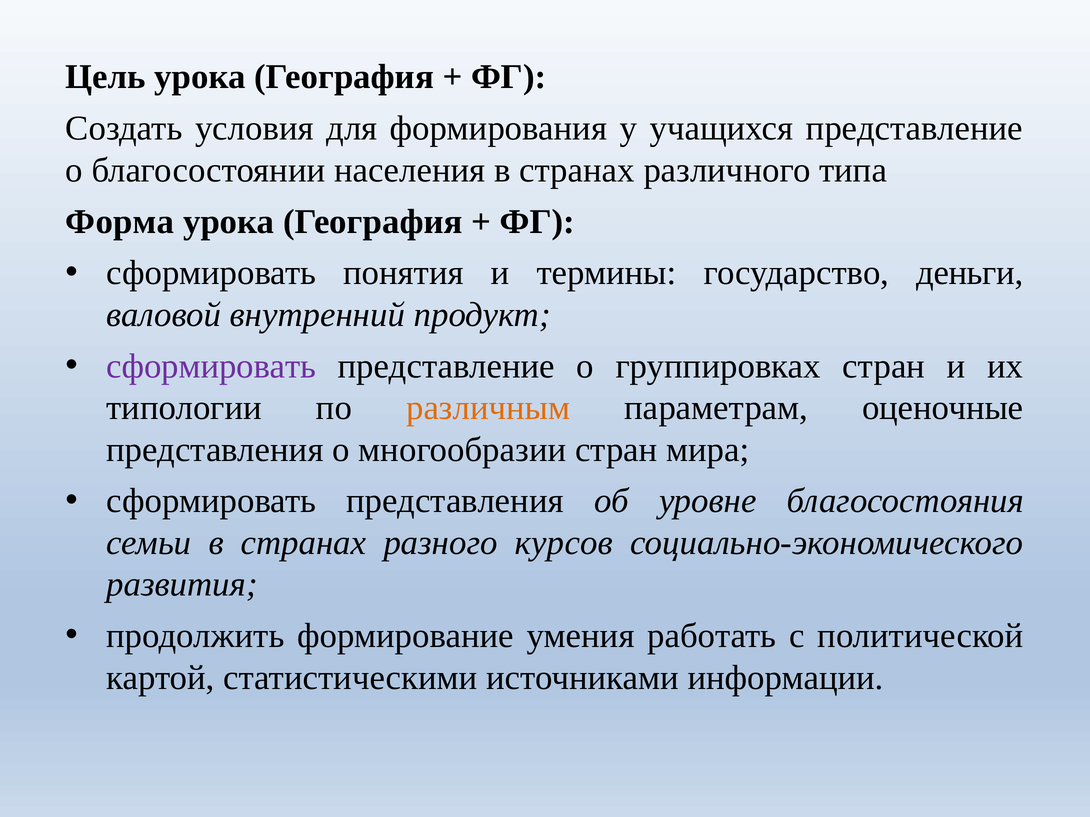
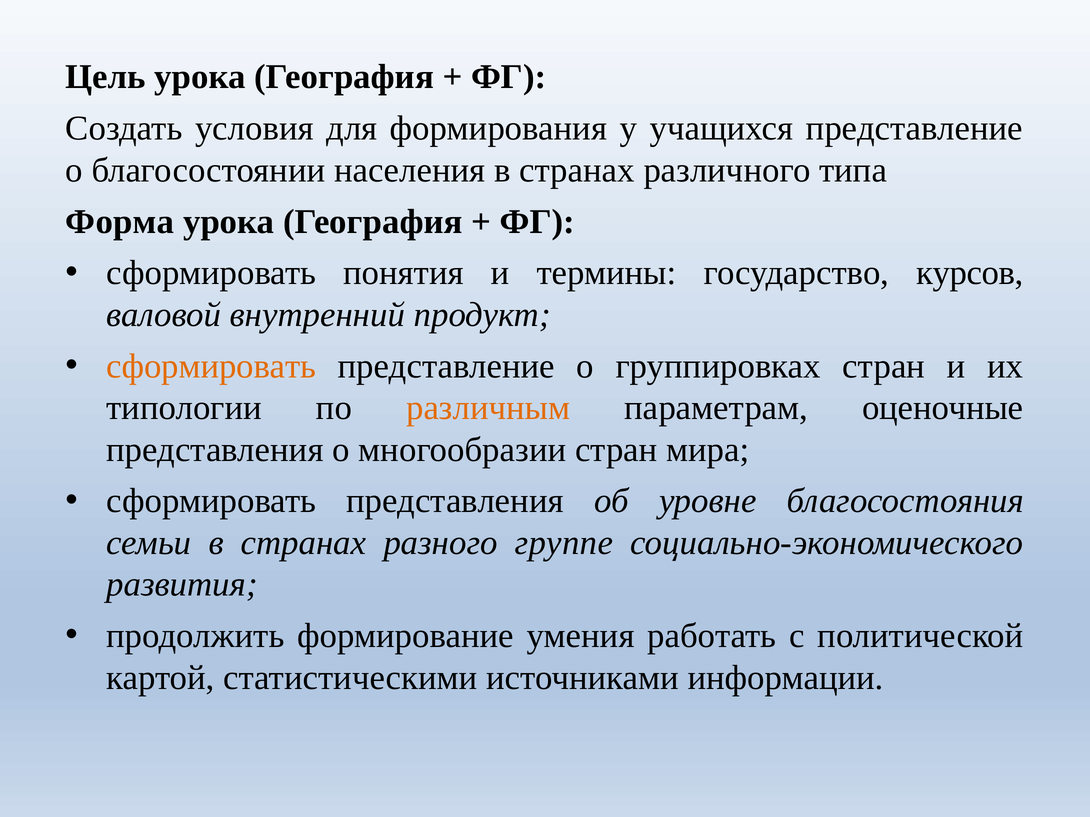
деньги: деньги -> курсов
сформировать at (211, 366) colour: purple -> orange
курсов: курсов -> группе
